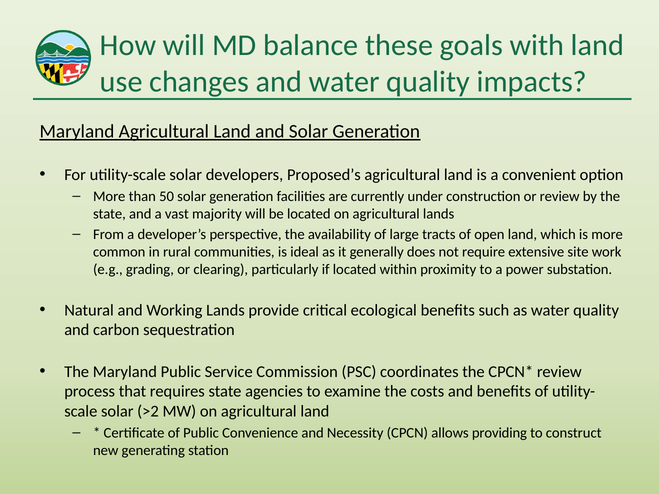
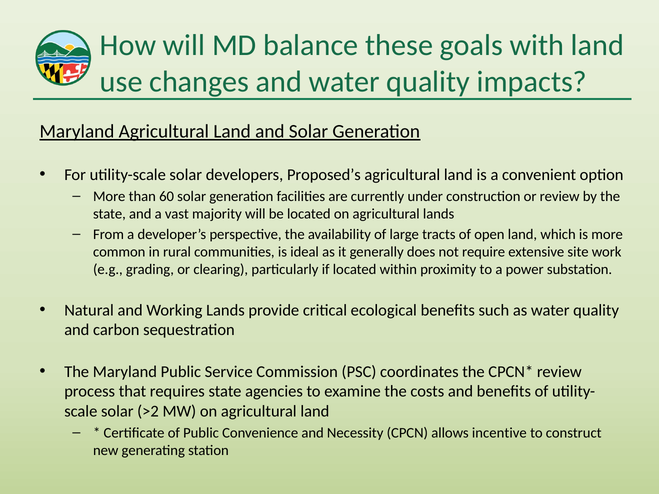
50: 50 -> 60
providing: providing -> incentive
